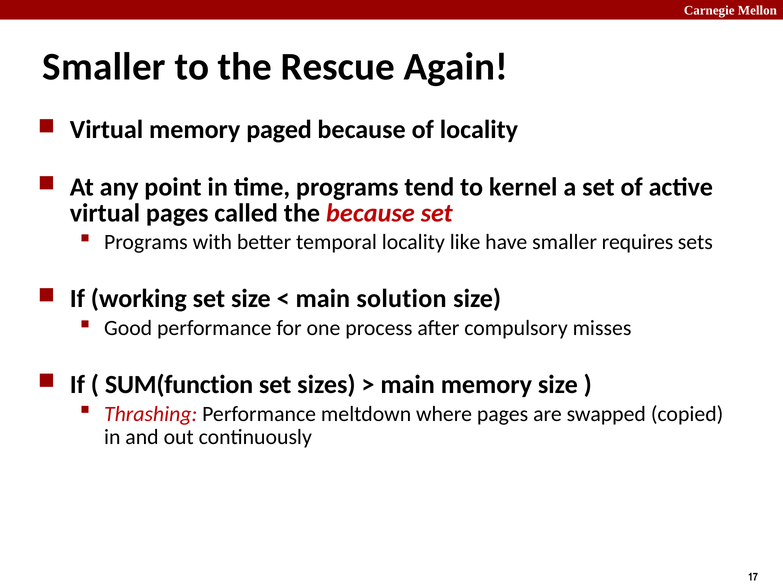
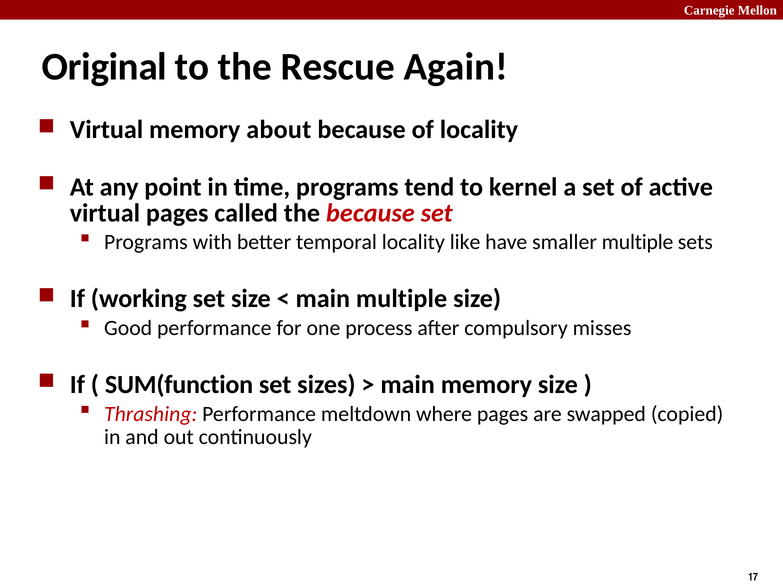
Smaller at (104, 67): Smaller -> Original
paged: paged -> about
smaller requires: requires -> multiple
main solution: solution -> multiple
